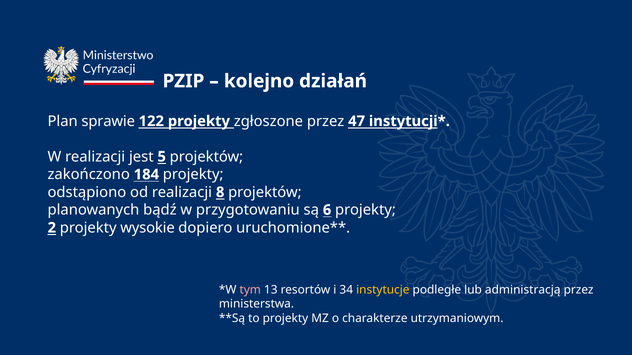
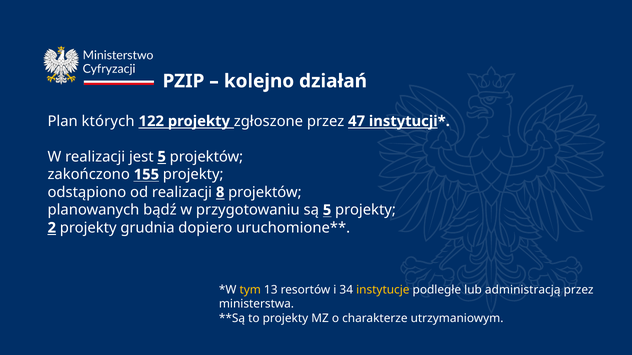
sprawie: sprawie -> których
184: 184 -> 155
są 6: 6 -> 5
wysokie: wysokie -> grudnia
tym colour: pink -> yellow
